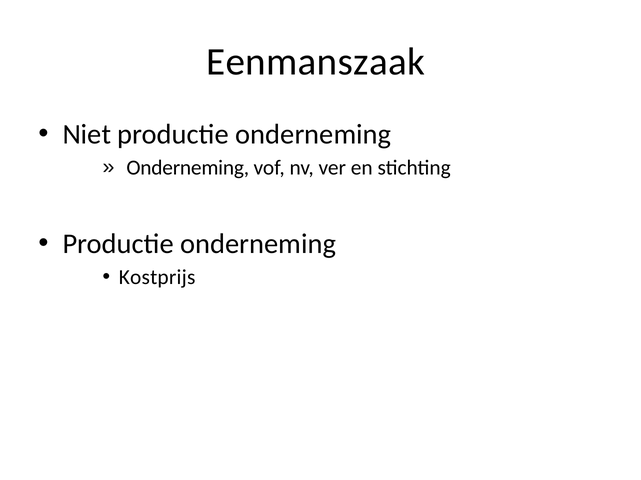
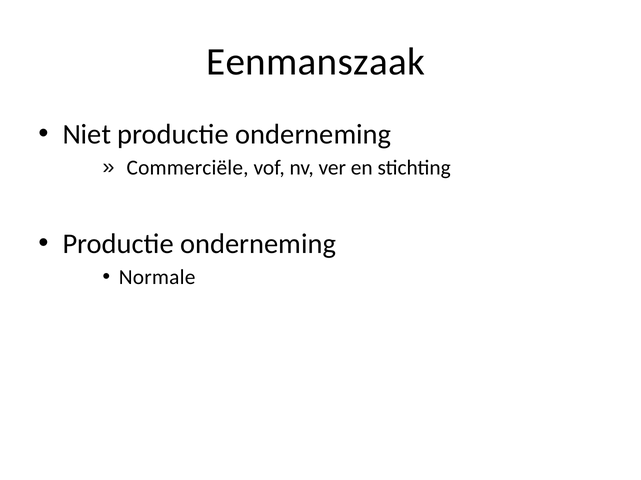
Onderneming at (188, 168): Onderneming -> Commerciële
Kostprijs: Kostprijs -> Normale
